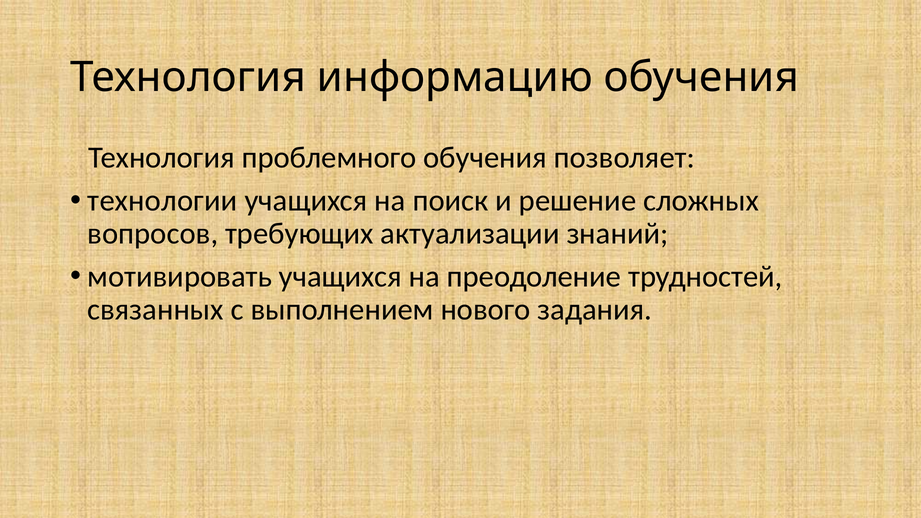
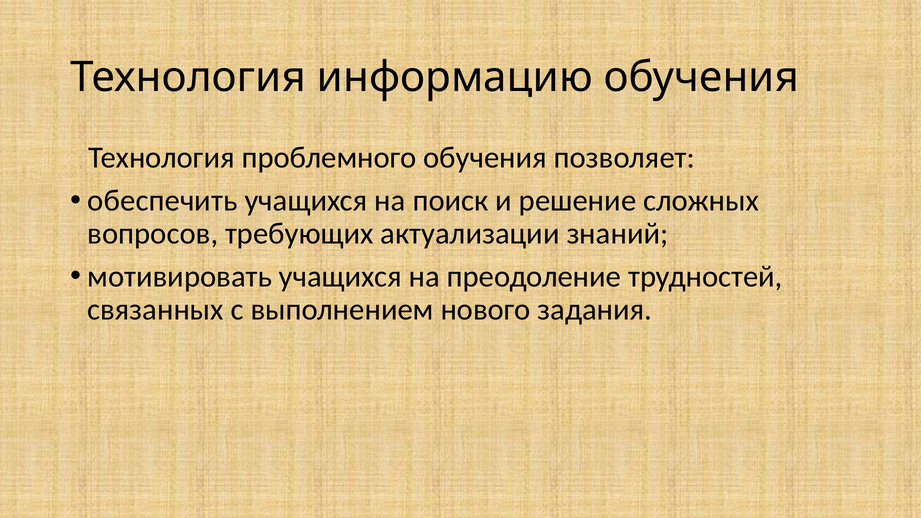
технологии: технологии -> обеспечить
